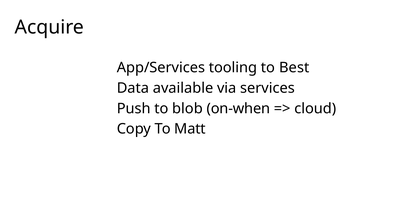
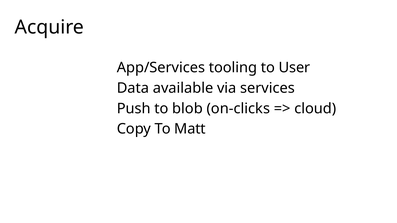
Best: Best -> User
on-when: on-when -> on-clicks
